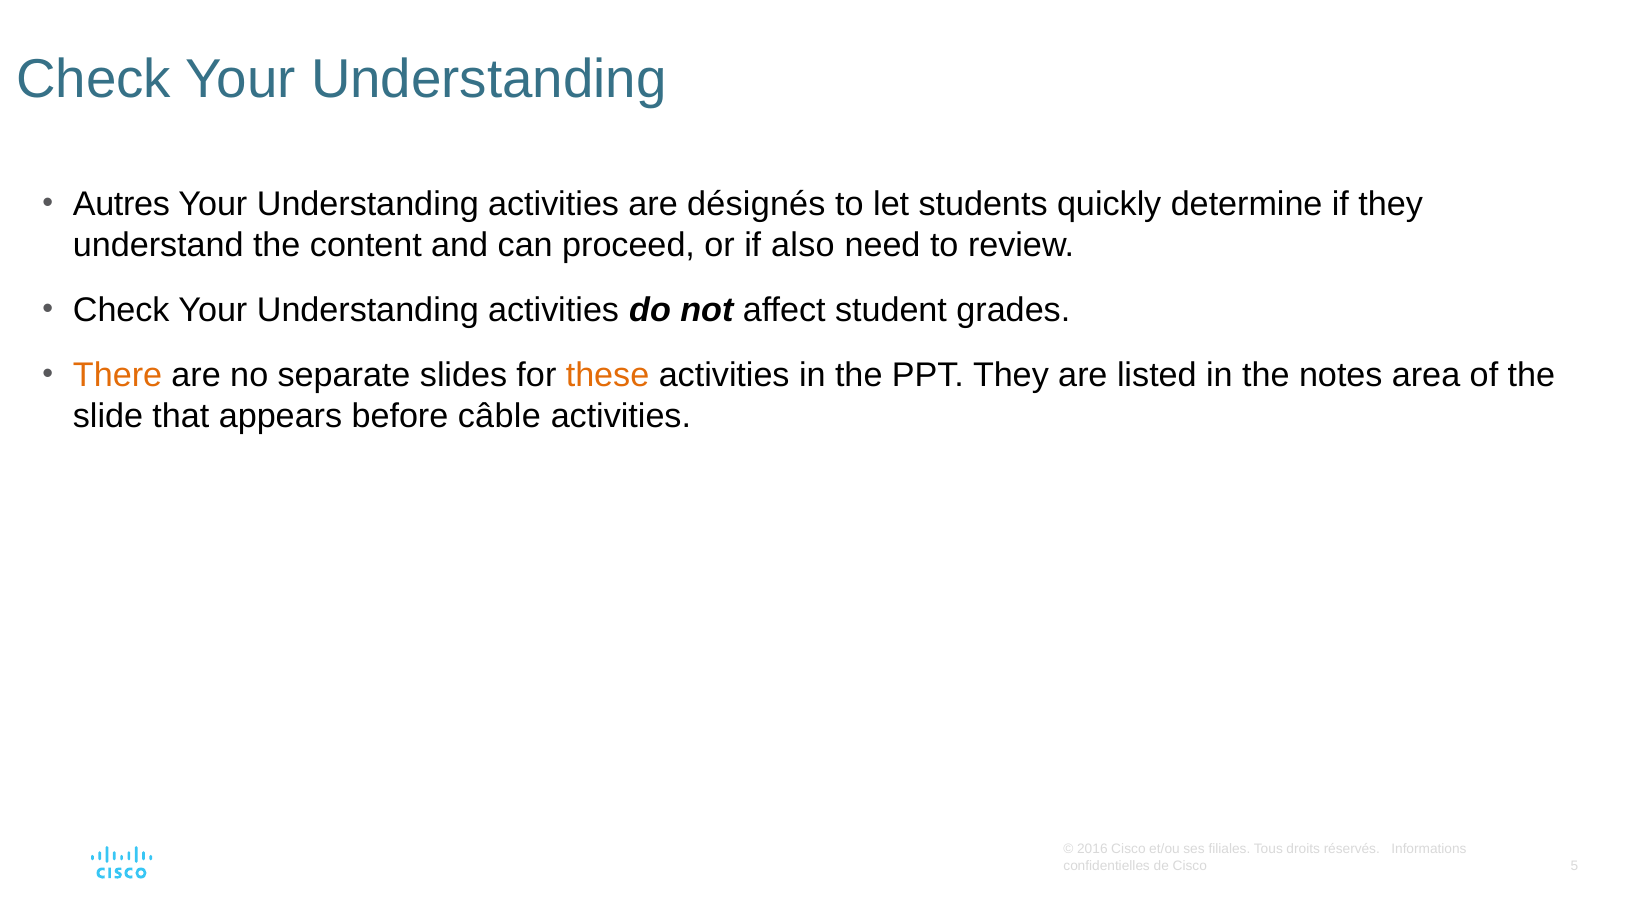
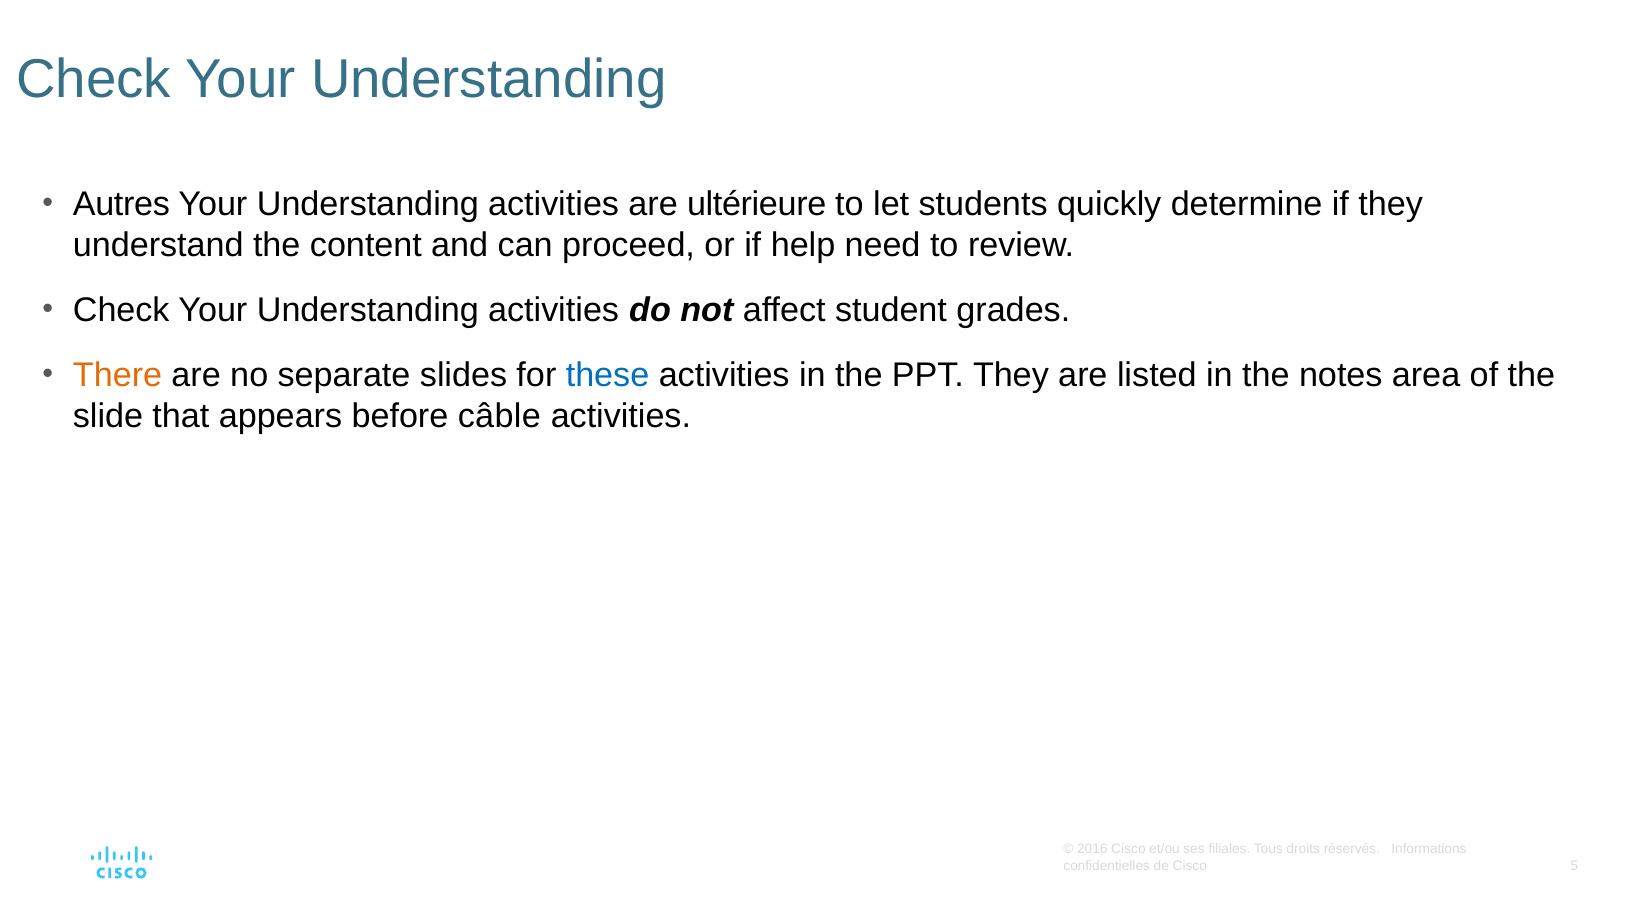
désignés: désignés -> ultérieure
also: also -> help
these colour: orange -> blue
